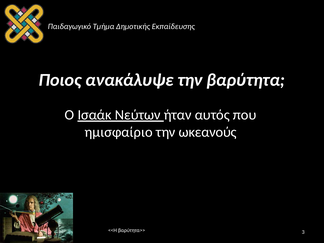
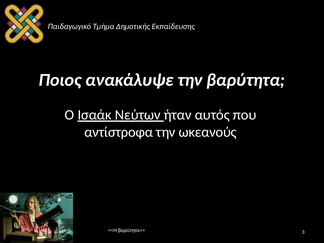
ημισφαίριο: ημισφαίριο -> αντίστροφα
